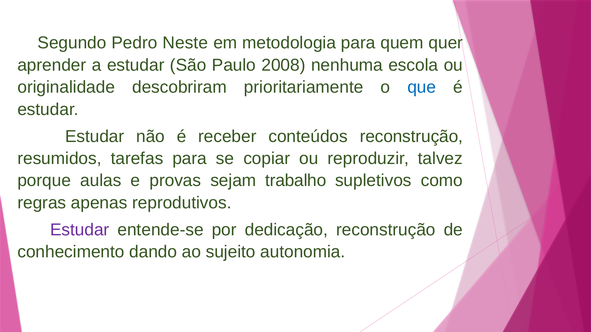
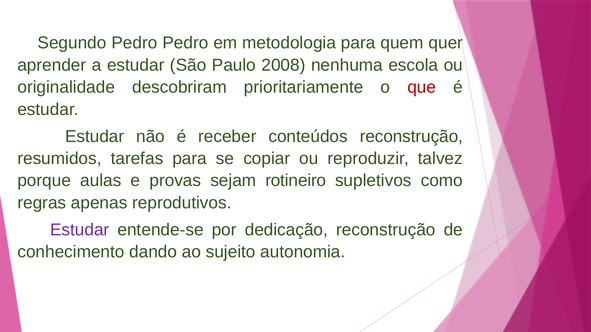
Pedro Neste: Neste -> Pedro
que colour: blue -> red
trabalho: trabalho -> rotineiro
